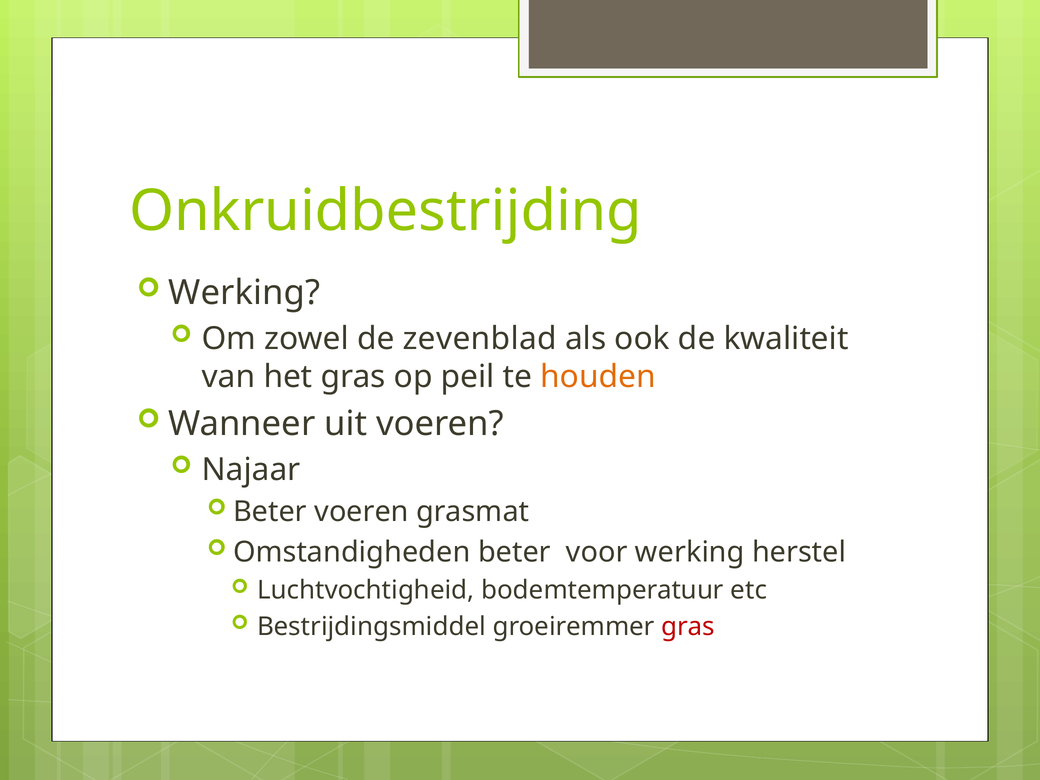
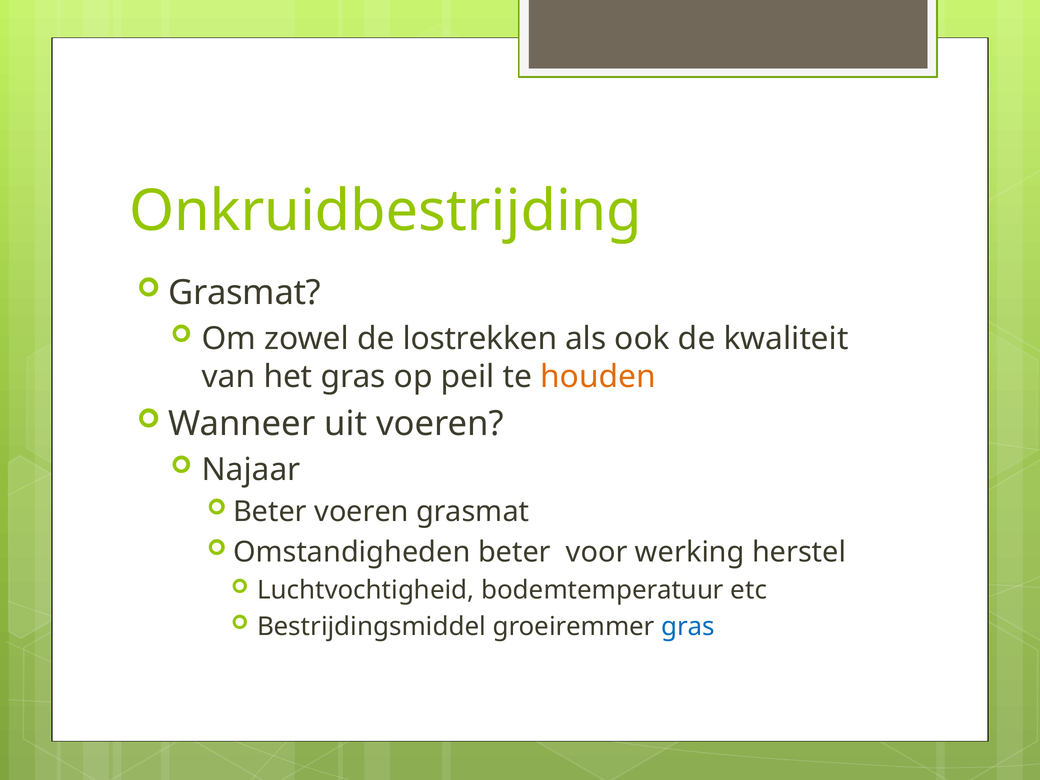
Werking at (244, 293): Werking -> Grasmat
zevenblad: zevenblad -> lostrekken
gras at (688, 627) colour: red -> blue
